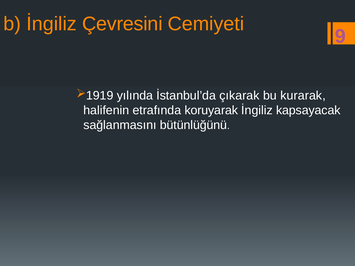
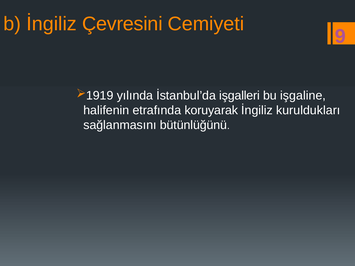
çıkarak: çıkarak -> işgalleri
kurarak: kurarak -> işgaline
kapsayacak: kapsayacak -> kuruldukları
